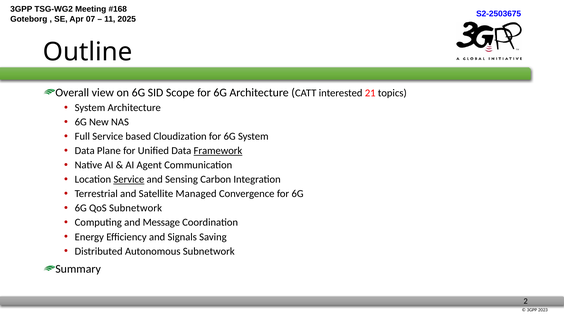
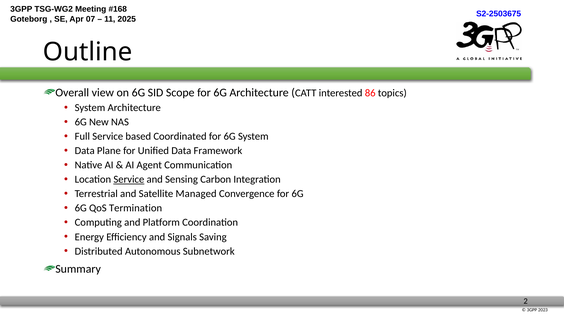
21: 21 -> 86
Cloudization: Cloudization -> Coordinated
Framework underline: present -> none
QoS Subnetwork: Subnetwork -> Termination
Message: Message -> Platform
